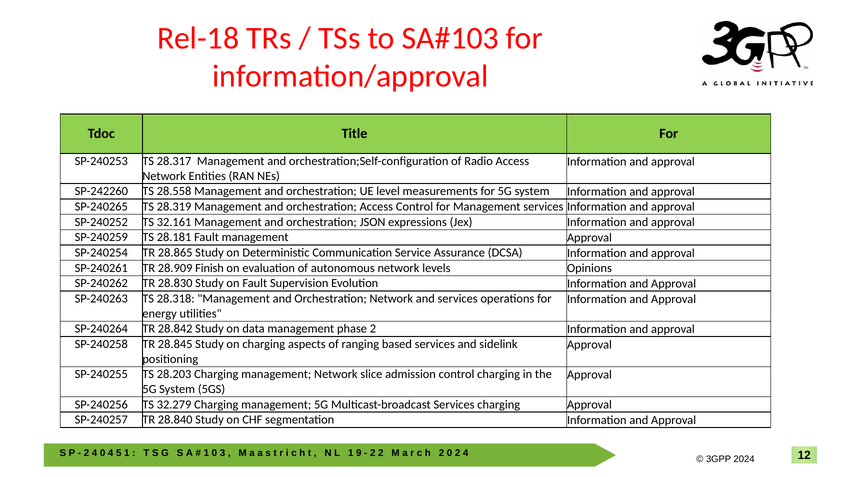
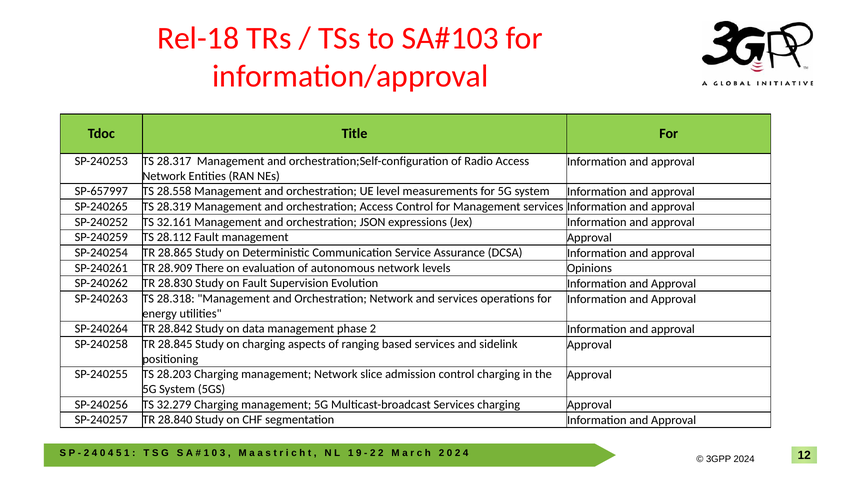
SP-242260: SP-242260 -> SP-657997
28.181: 28.181 -> 28.112
Finish: Finish -> There
